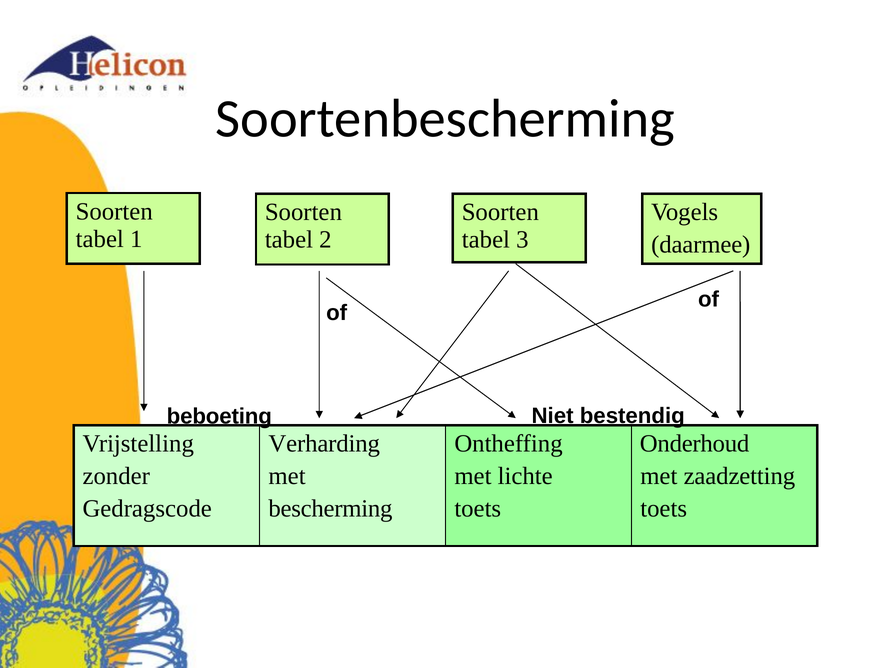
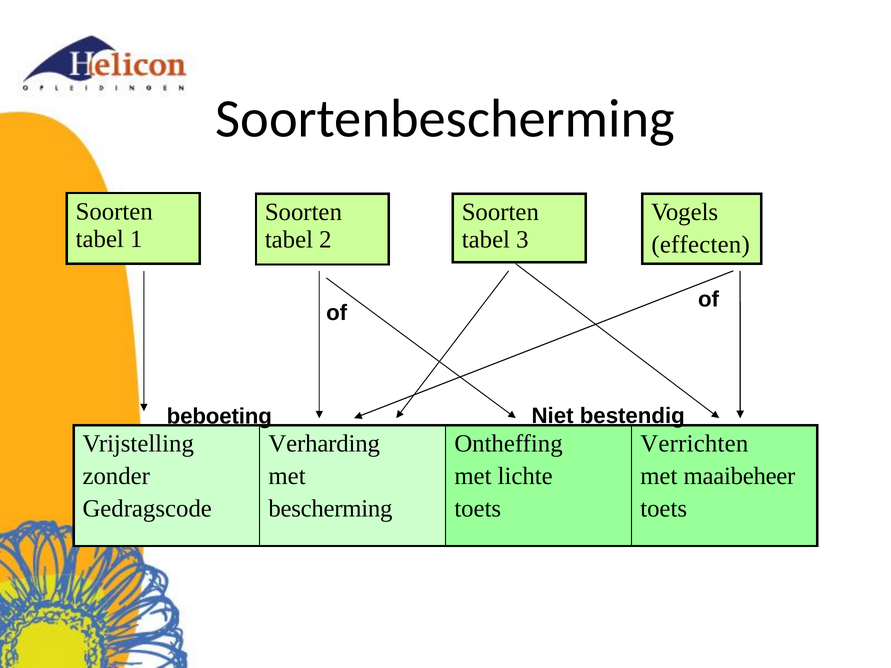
daarmee: daarmee -> effecten
Onderhoud: Onderhoud -> Verrichten
zaadzetting: zaadzetting -> maaibeheer
